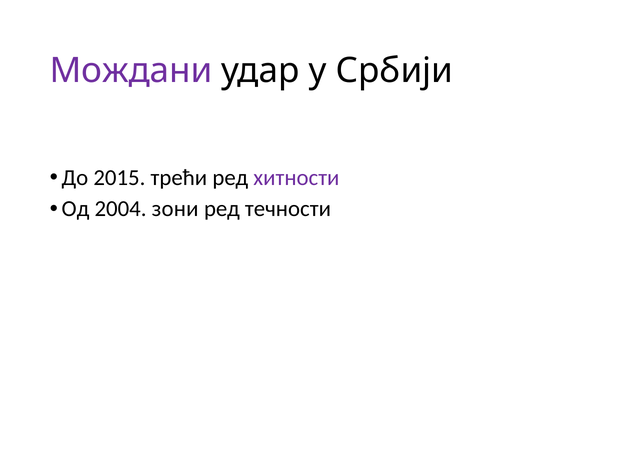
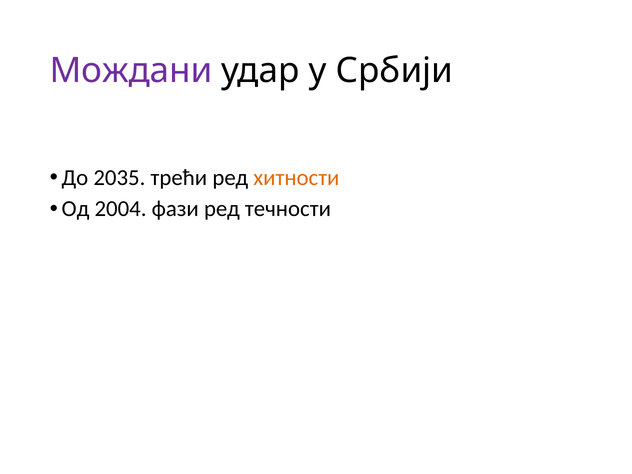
2015: 2015 -> 2035
хитности colour: purple -> orange
зони: зони -> фази
